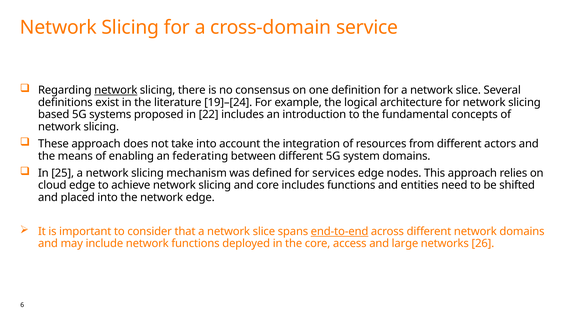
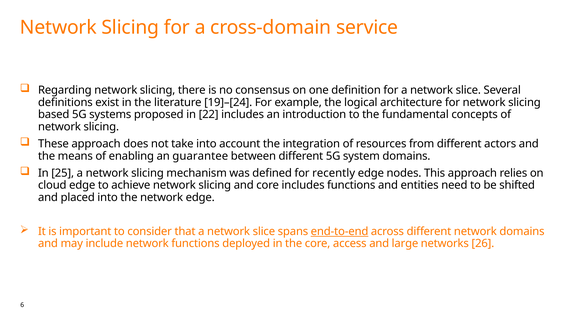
network at (116, 90) underline: present -> none
federating: federating -> guarantee
services: services -> recently
